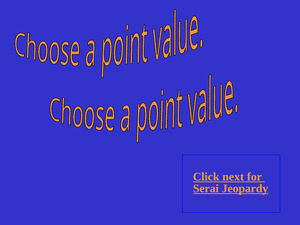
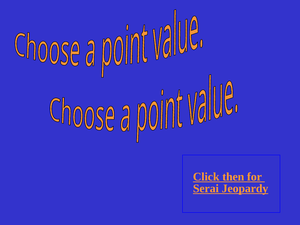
next: next -> then
